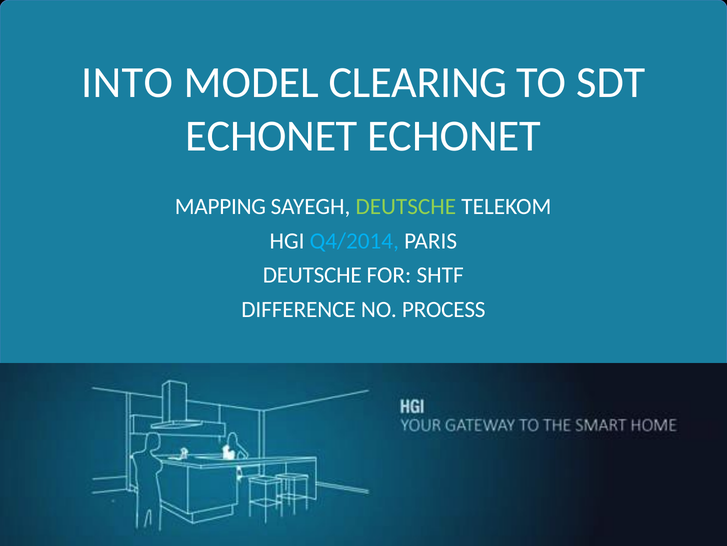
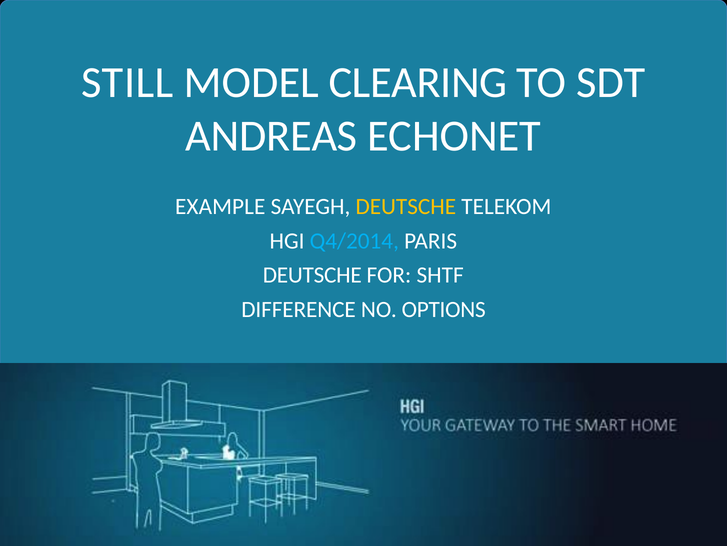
INTO: INTO -> STILL
ECHONET at (271, 136): ECHONET -> ANDREAS
MAPPING: MAPPING -> EXAMPLE
DEUTSCHE at (406, 206) colour: light green -> yellow
PROCESS: PROCESS -> OPTIONS
